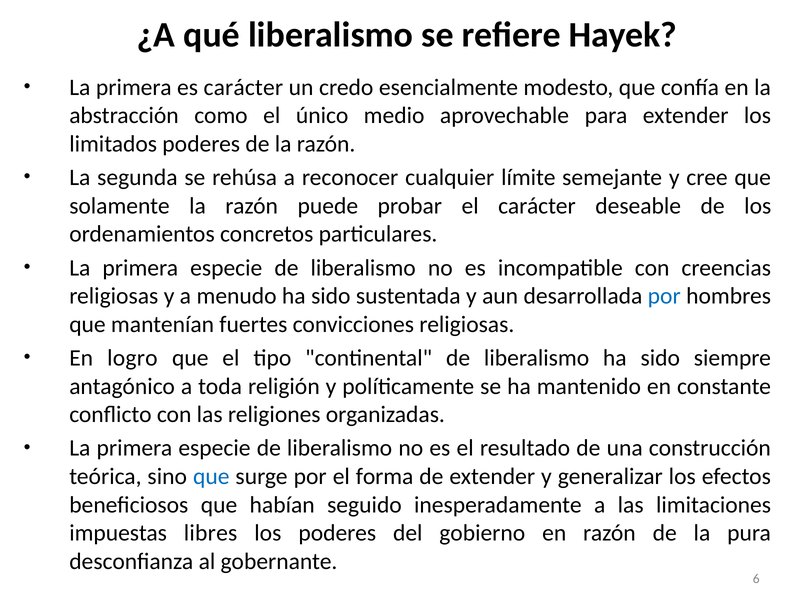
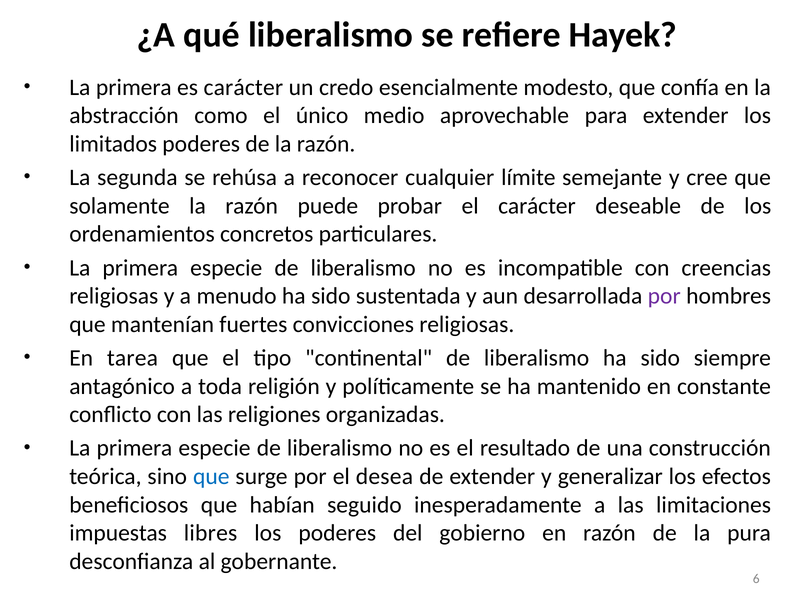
por at (664, 296) colour: blue -> purple
logro: logro -> tarea
forma: forma -> desea
